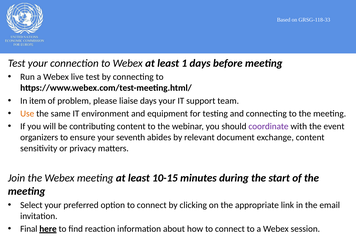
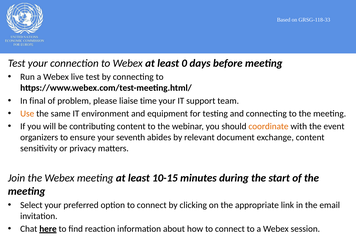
1: 1 -> 0
item: item -> final
liaise days: days -> time
coordinate colour: purple -> orange
Final: Final -> Chat
